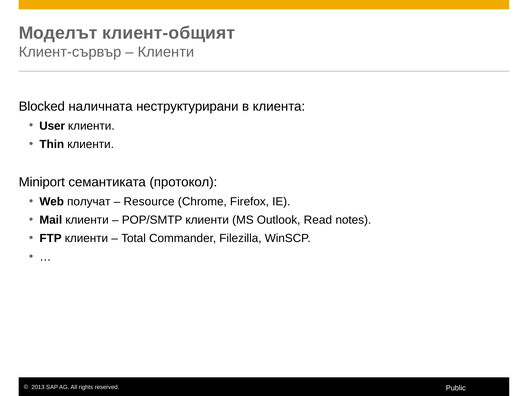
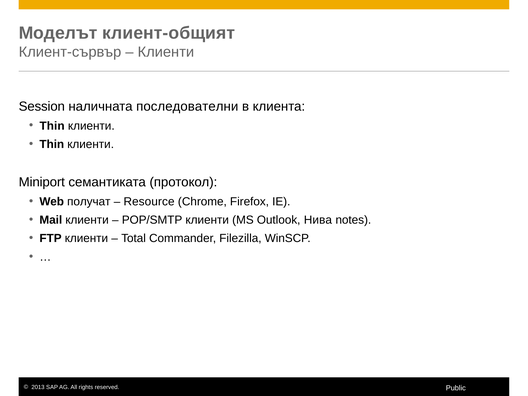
Blocked: Blocked -> Session
неструктурирани: неструктурирани -> последователни
User at (52, 126): User -> Thin
Read: Read -> Нива
